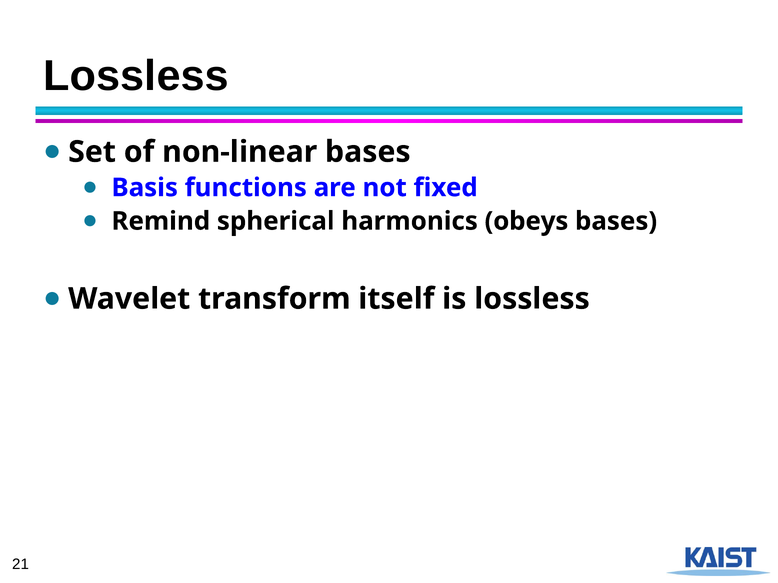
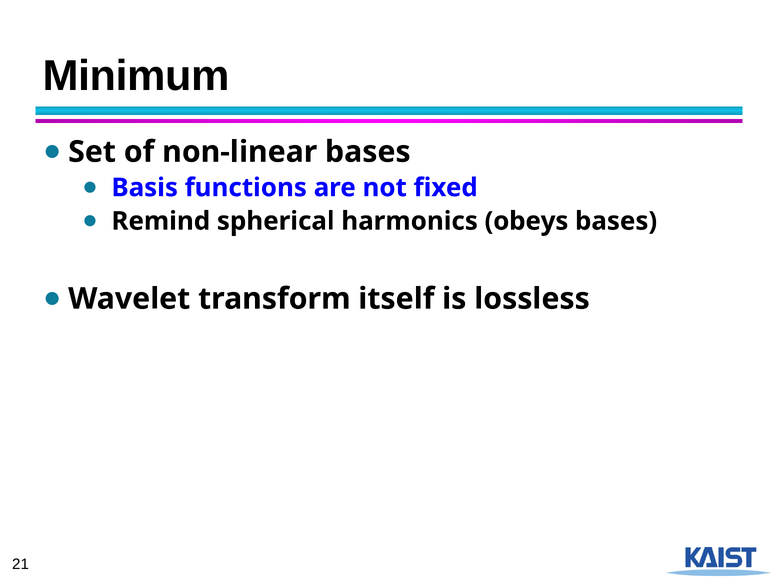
Lossless at (136, 76): Lossless -> Minimum
